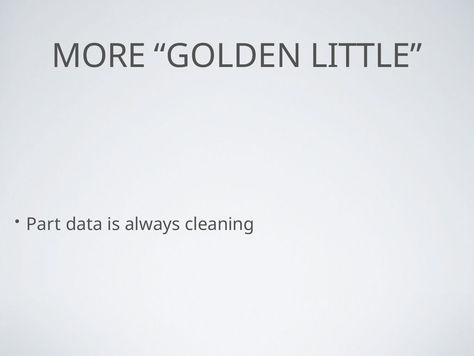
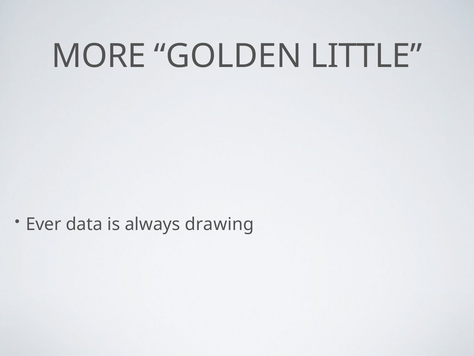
Part: Part -> Ever
cleaning: cleaning -> drawing
